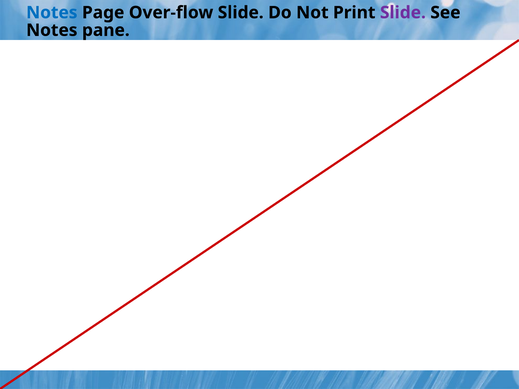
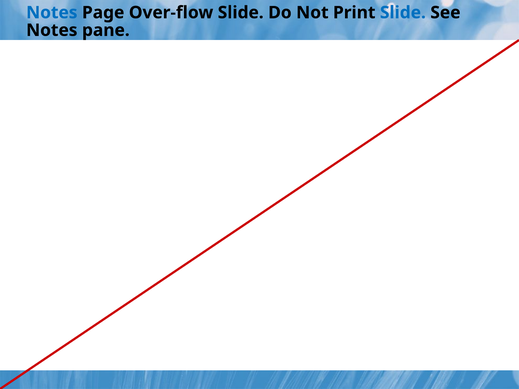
Slide at (403, 13) colour: purple -> blue
